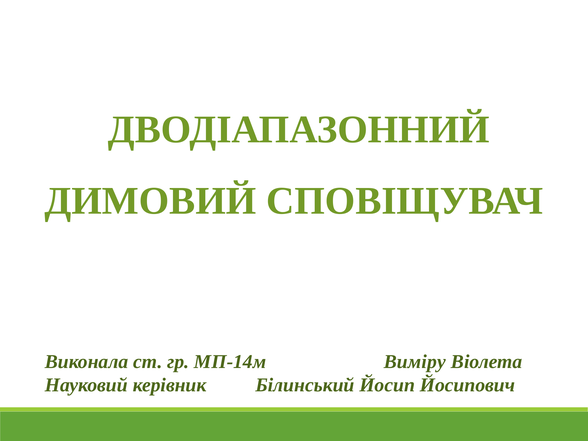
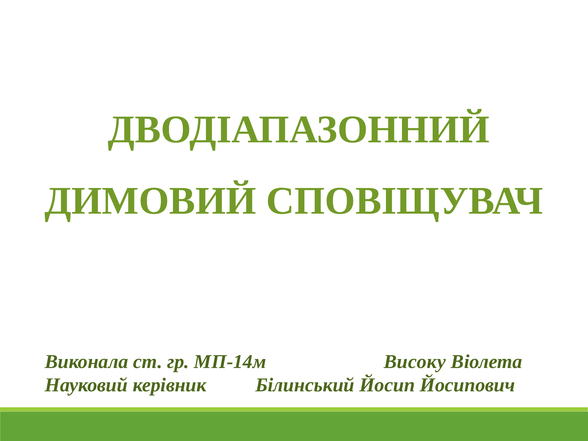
Виміру: Виміру -> Високу
